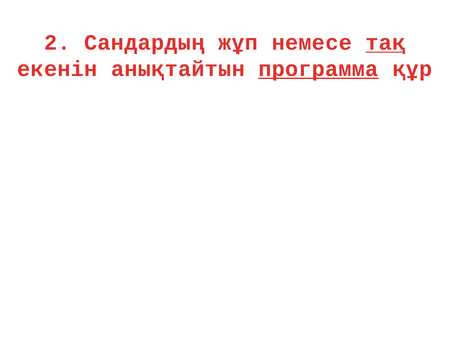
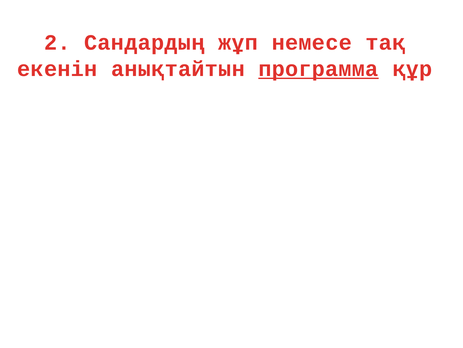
тақ underline: present -> none
